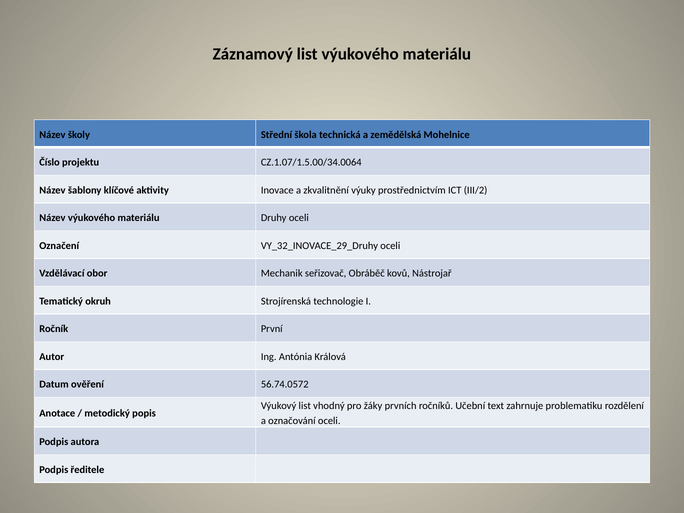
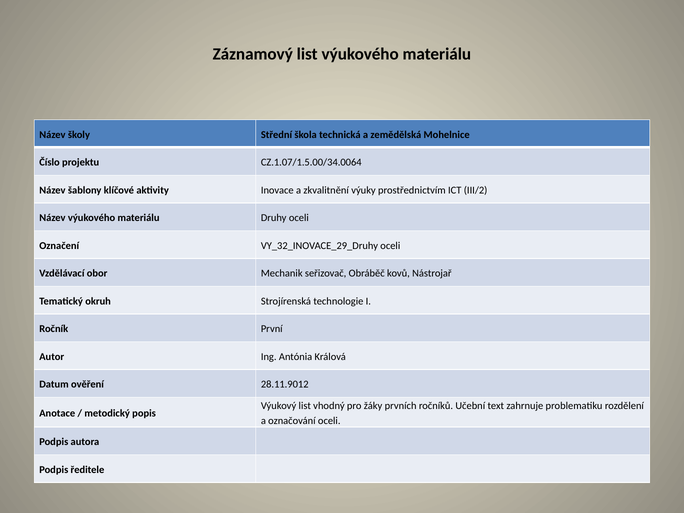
56.74.0572: 56.74.0572 -> 28.11.9012
